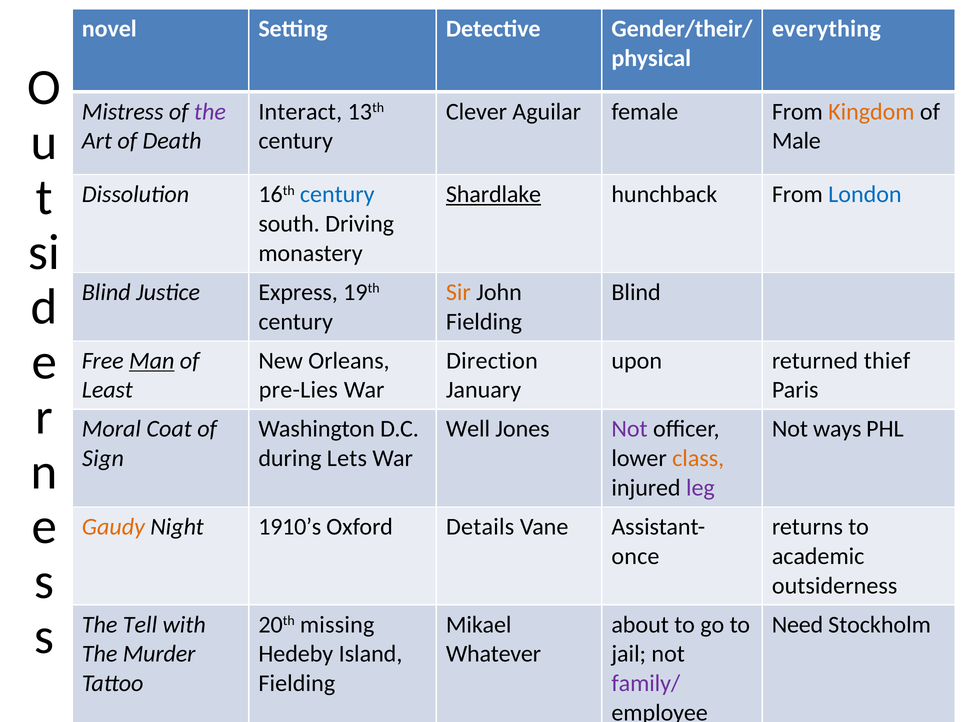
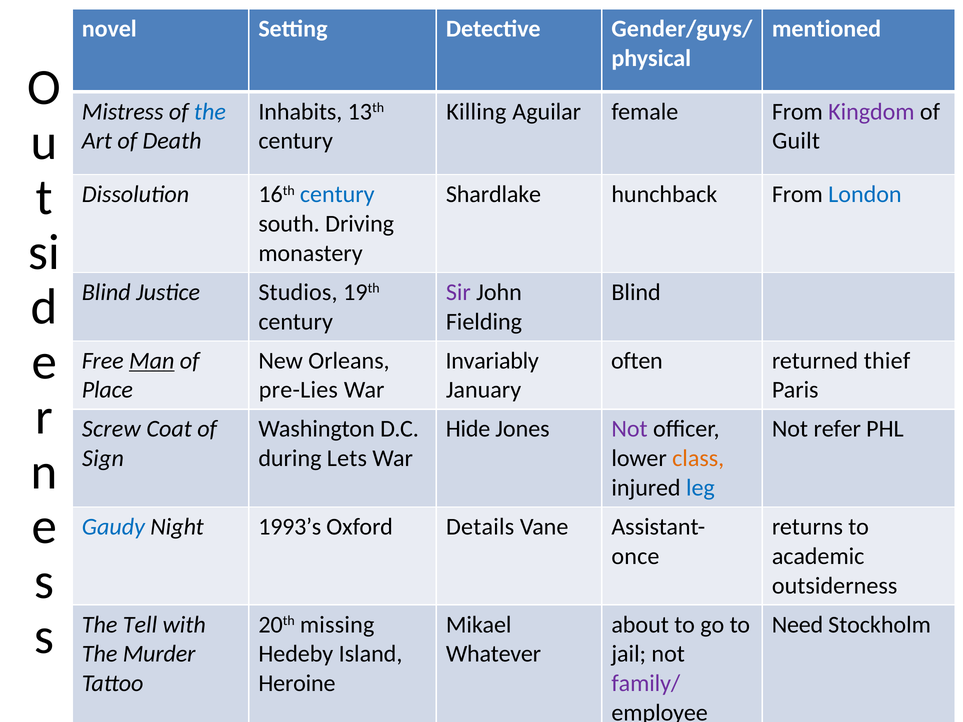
Gender/their/: Gender/their/ -> Gender/guys/
everything: everything -> mentioned
the at (210, 112) colour: purple -> blue
Interact: Interact -> Inhabits
Clever: Clever -> Killing
Kingdom colour: orange -> purple
Male: Male -> Guilt
Shardlake underline: present -> none
Express: Express -> Studios
Sir colour: orange -> purple
Direction: Direction -> Invariably
upon: upon -> often
Least: Least -> Place
Moral: Moral -> Screw
Well: Well -> Hide
ways: ways -> refer
leg colour: purple -> blue
Gaudy colour: orange -> blue
1910’s: 1910’s -> 1993’s
Fielding at (297, 684): Fielding -> Heroine
